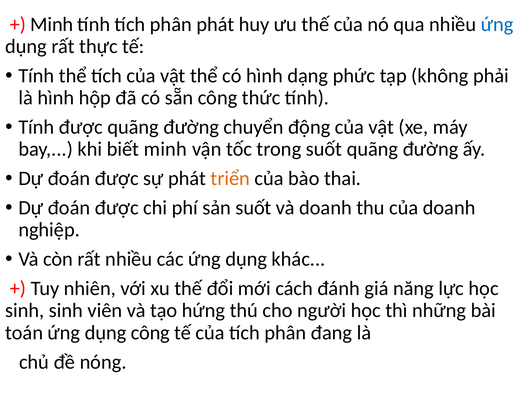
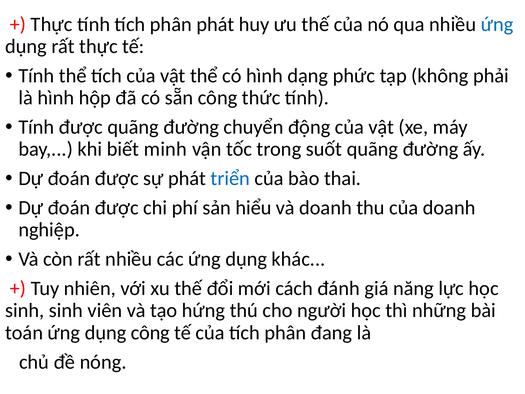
Minh at (52, 24): Minh -> Thực
triển colour: orange -> blue
sản suốt: suốt -> hiểu
